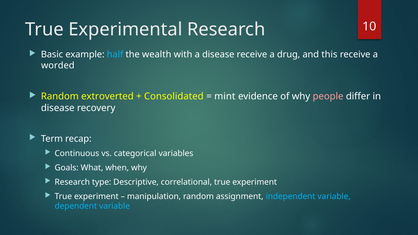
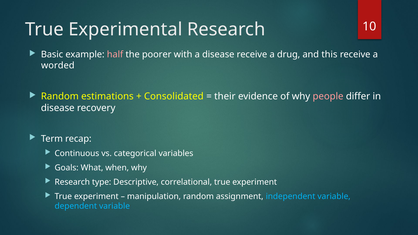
half colour: light blue -> pink
wealth: wealth -> poorer
extroverted: extroverted -> estimations
mint: mint -> their
